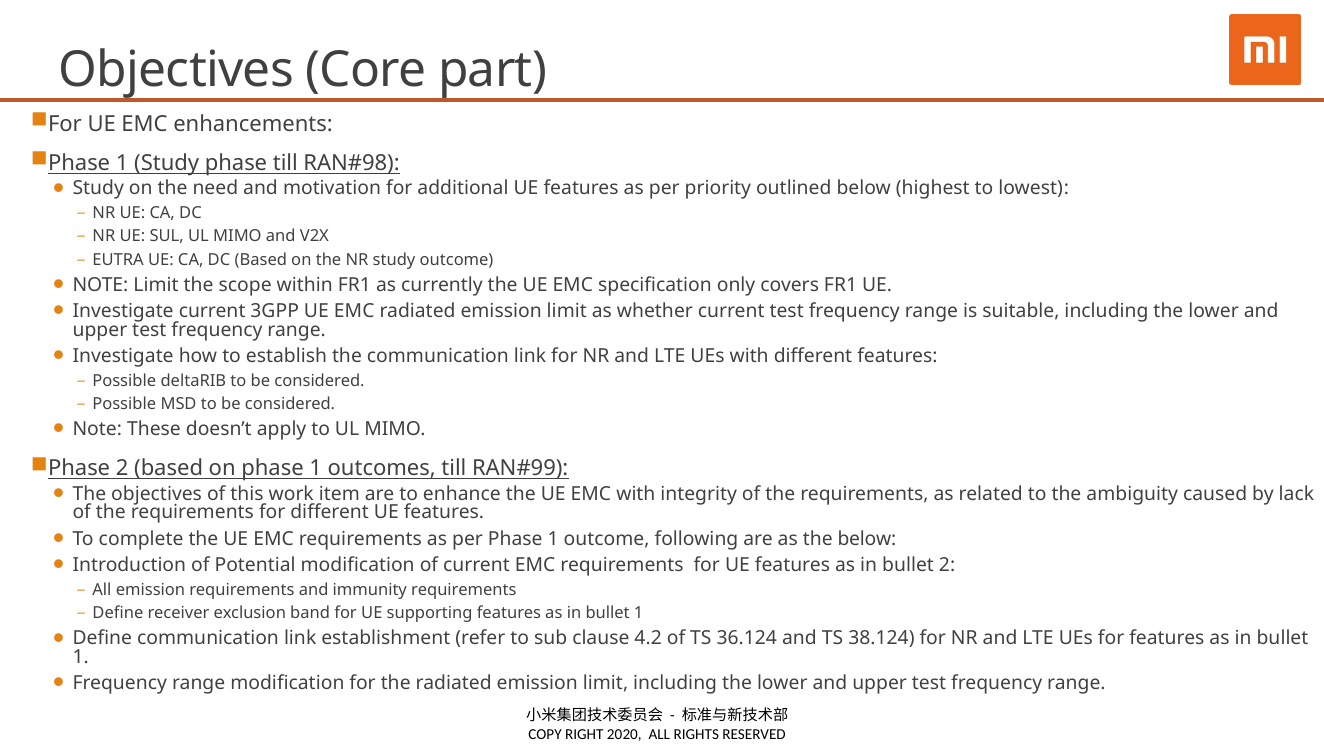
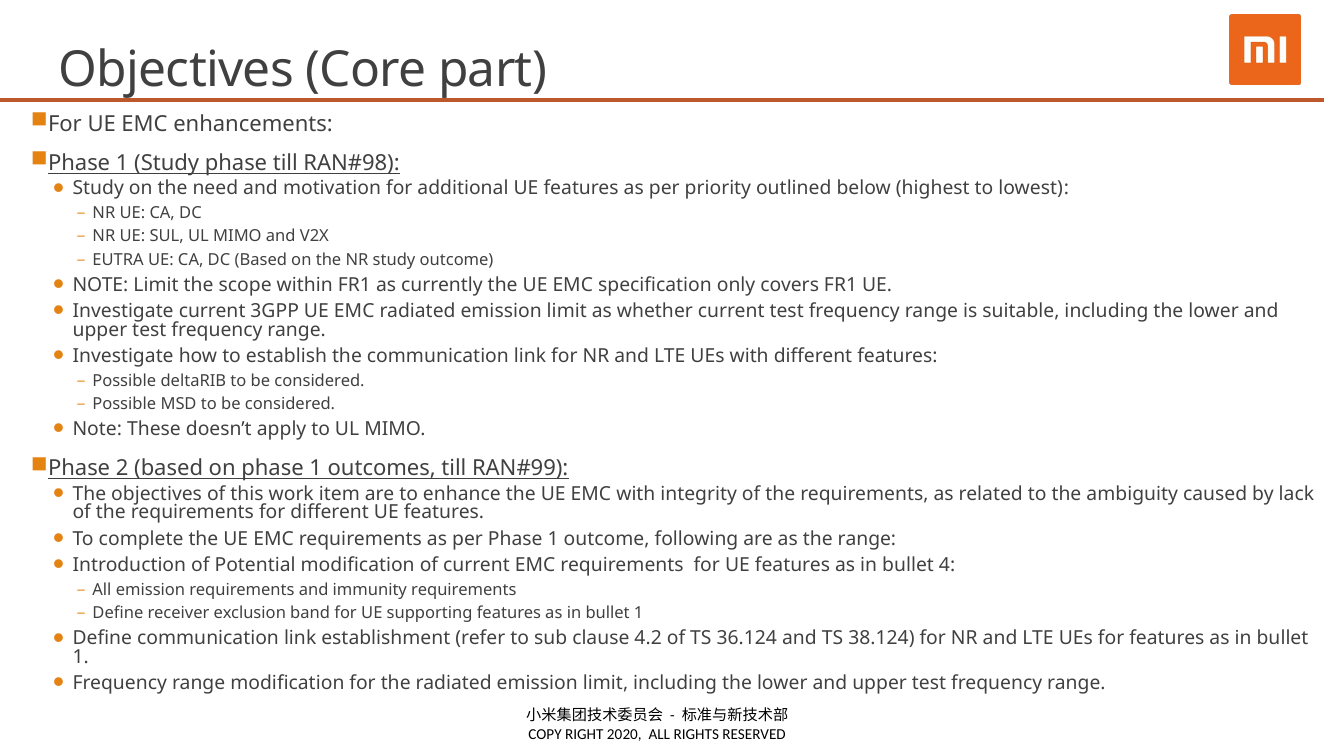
the below: below -> range
bullet 2: 2 -> 4
